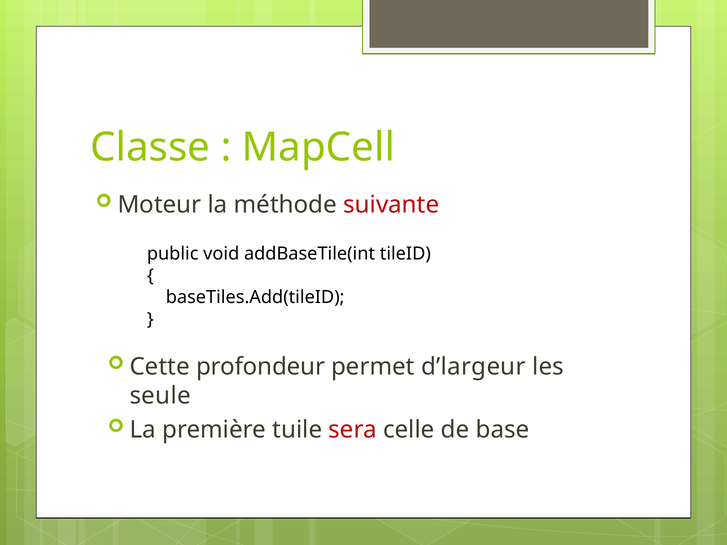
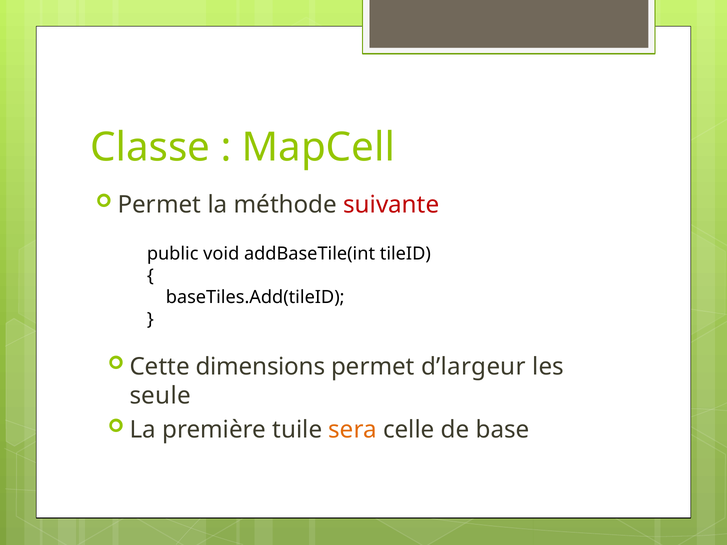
Moteur at (159, 205): Moteur -> Permet
profondeur: profondeur -> dimensions
sera colour: red -> orange
